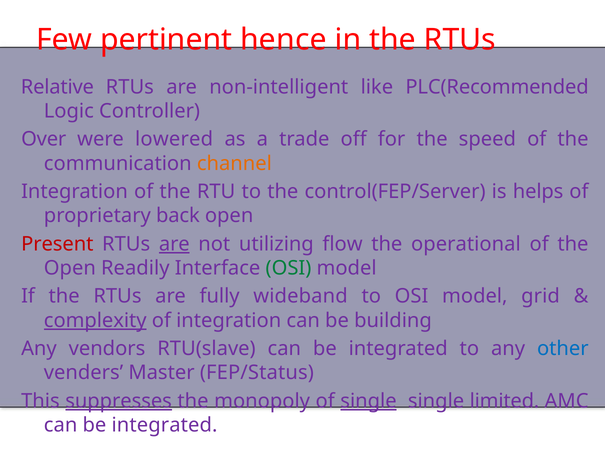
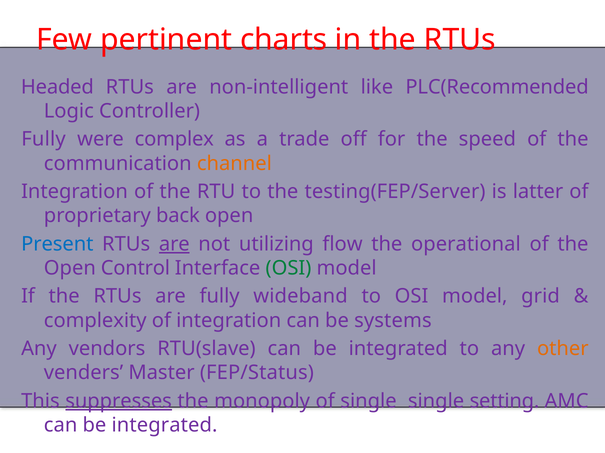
hence: hence -> charts
Relative: Relative -> Headed
Over at (44, 140): Over -> Fully
lowered: lowered -> complex
control(FEP/Server: control(FEP/Server -> testing(FEP/Server
helps: helps -> latter
Present colour: red -> blue
Readily: Readily -> Control
complexity underline: present -> none
building: building -> systems
other colour: blue -> orange
single at (369, 402) underline: present -> none
limited: limited -> setting
